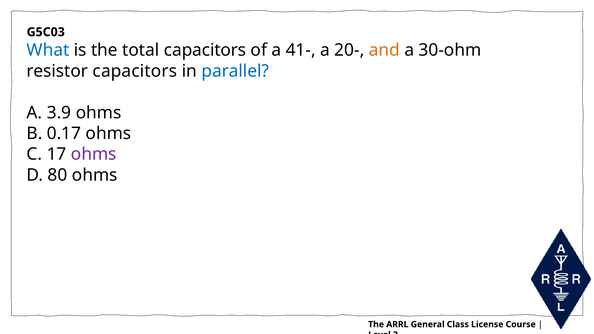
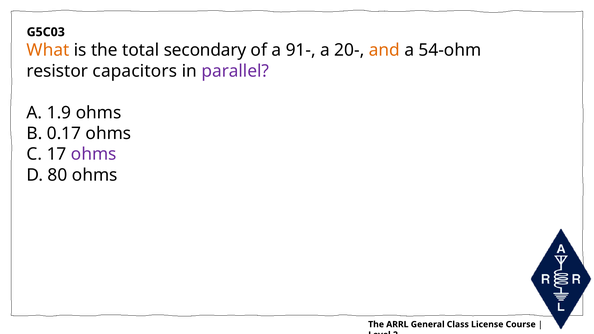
What colour: blue -> orange
total capacitors: capacitors -> secondary
41-: 41- -> 91-
30-ohm: 30-ohm -> 54-ohm
parallel colour: blue -> purple
3.9: 3.9 -> 1.9
